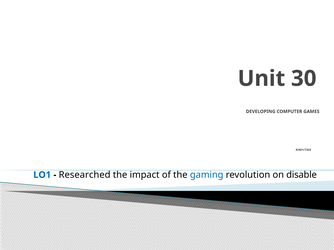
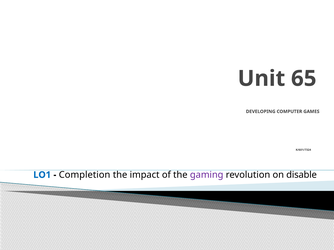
30: 30 -> 65
Researched: Researched -> Completion
gaming colour: blue -> purple
